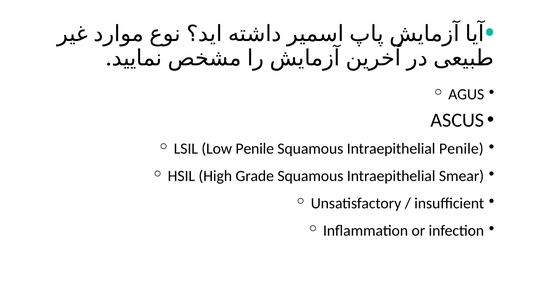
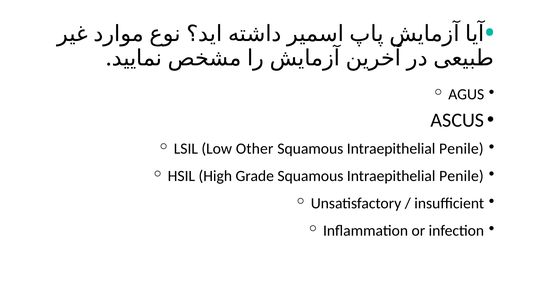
Low Penile: Penile -> Other
Grade Squamous Intraepithelial Smear: Smear -> Penile
